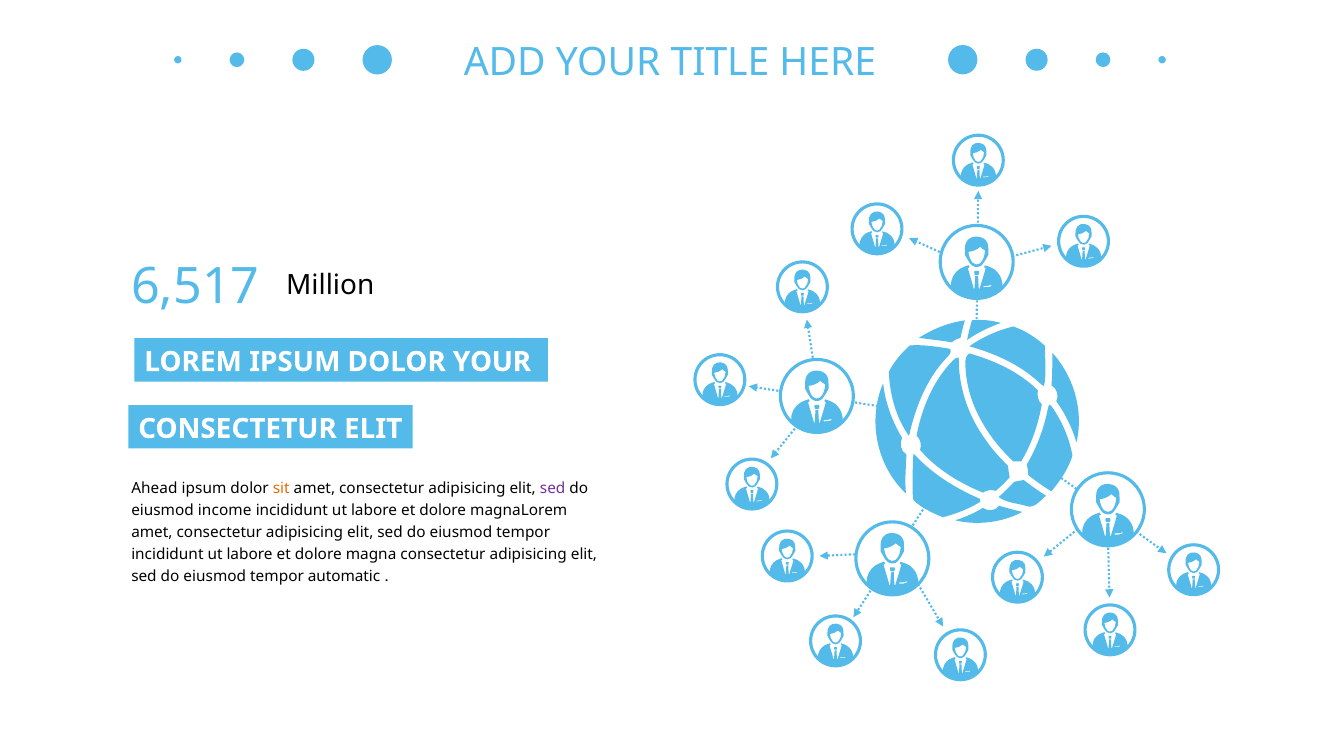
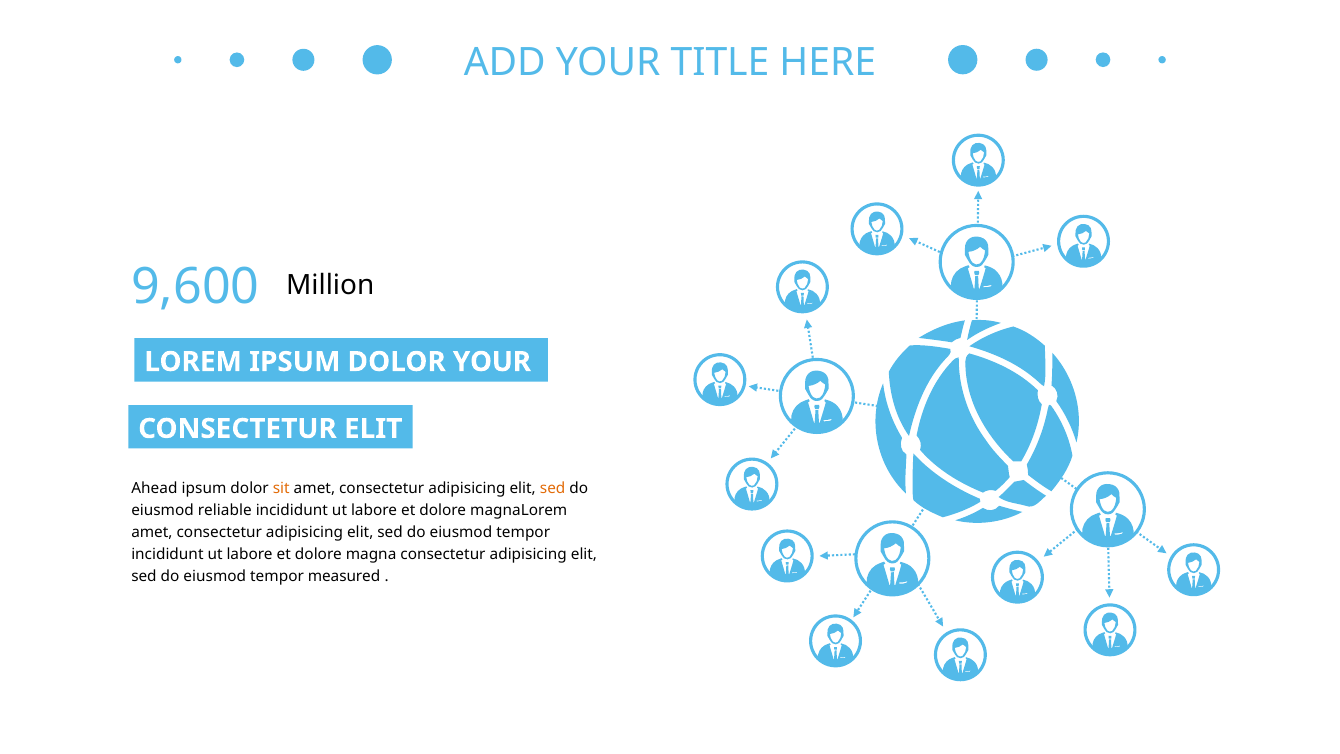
6,517: 6,517 -> 9,600
sed at (553, 488) colour: purple -> orange
income: income -> reliable
automatic: automatic -> measured
